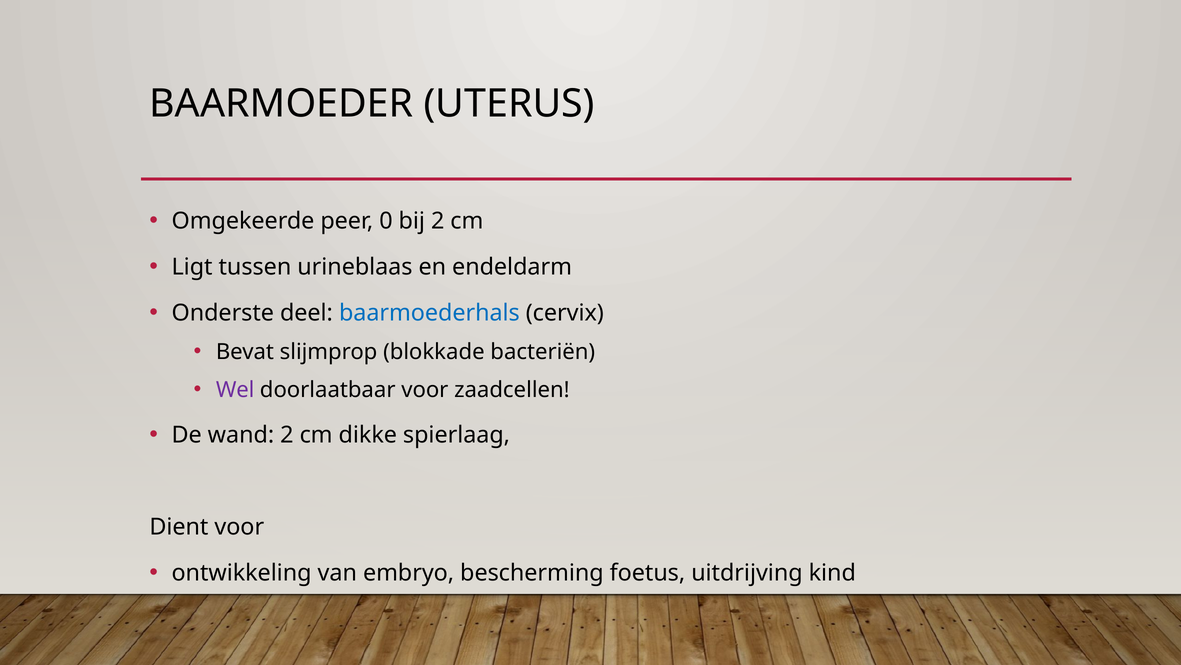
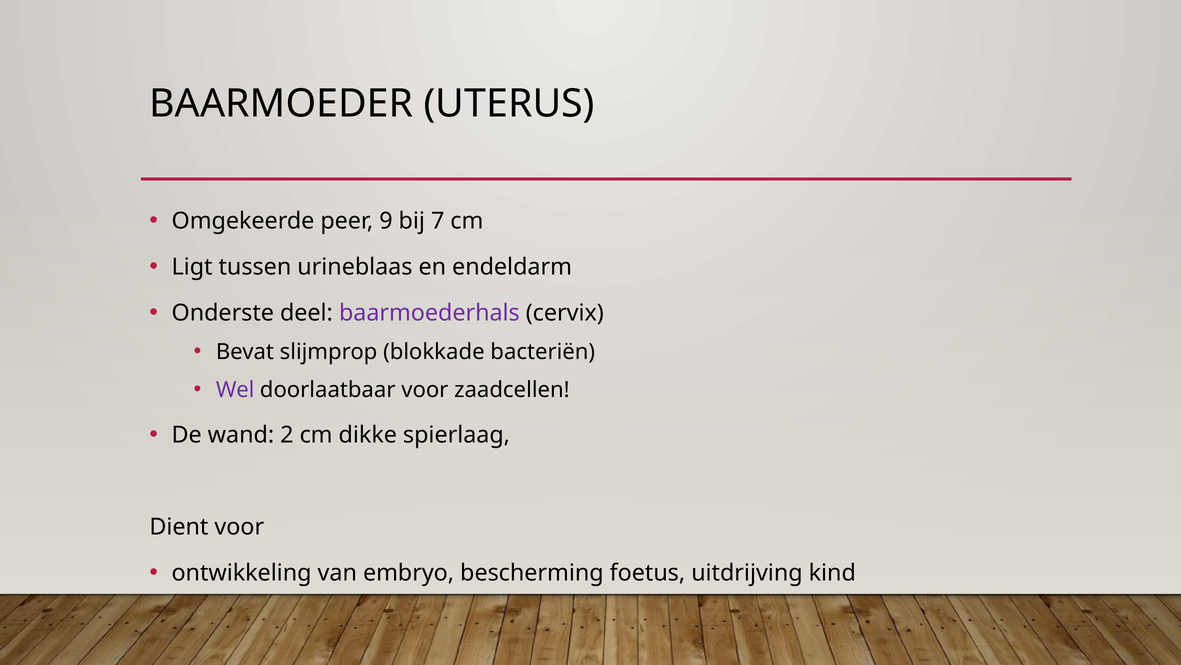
0: 0 -> 9
bij 2: 2 -> 7
baarmoederhals colour: blue -> purple
